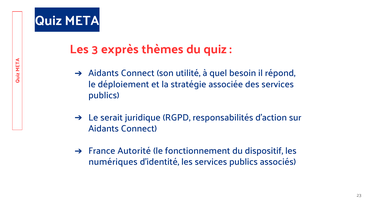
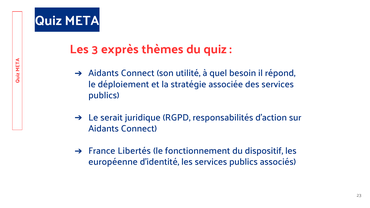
Autorité: Autorité -> Libertés
numériques: numériques -> européenne
